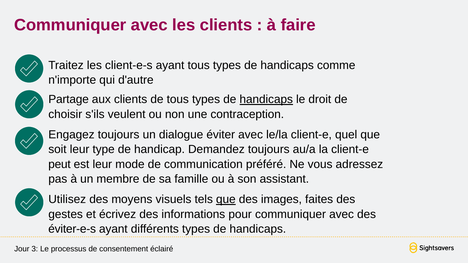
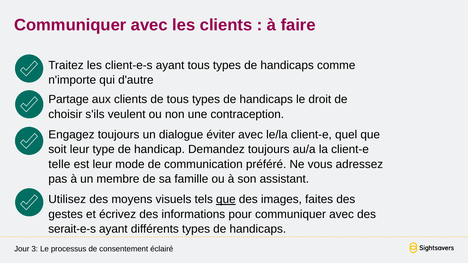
handicaps at (266, 100) underline: present -> none
peut: peut -> telle
éviter-e-s: éviter-e-s -> serait-e-s
